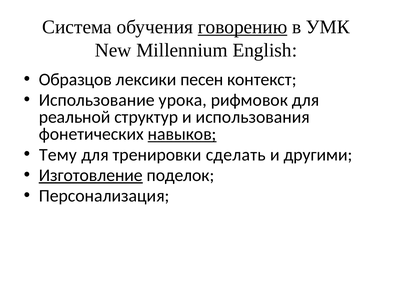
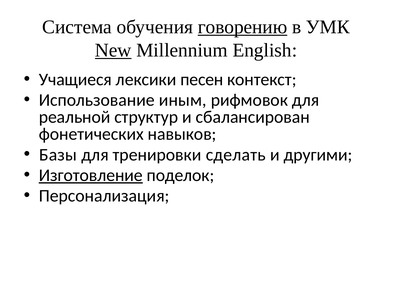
New underline: none -> present
Образцов: Образцов -> Учащиеся
урока: урока -> иным
использования: использования -> сбалансирован
навыков underline: present -> none
Тему: Тему -> Базы
